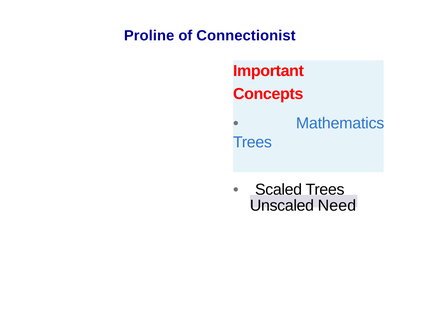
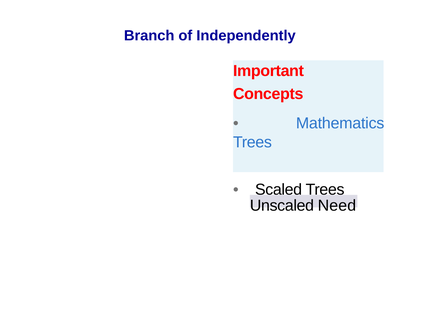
Proline: Proline -> Branch
Connectionist: Connectionist -> Independently
